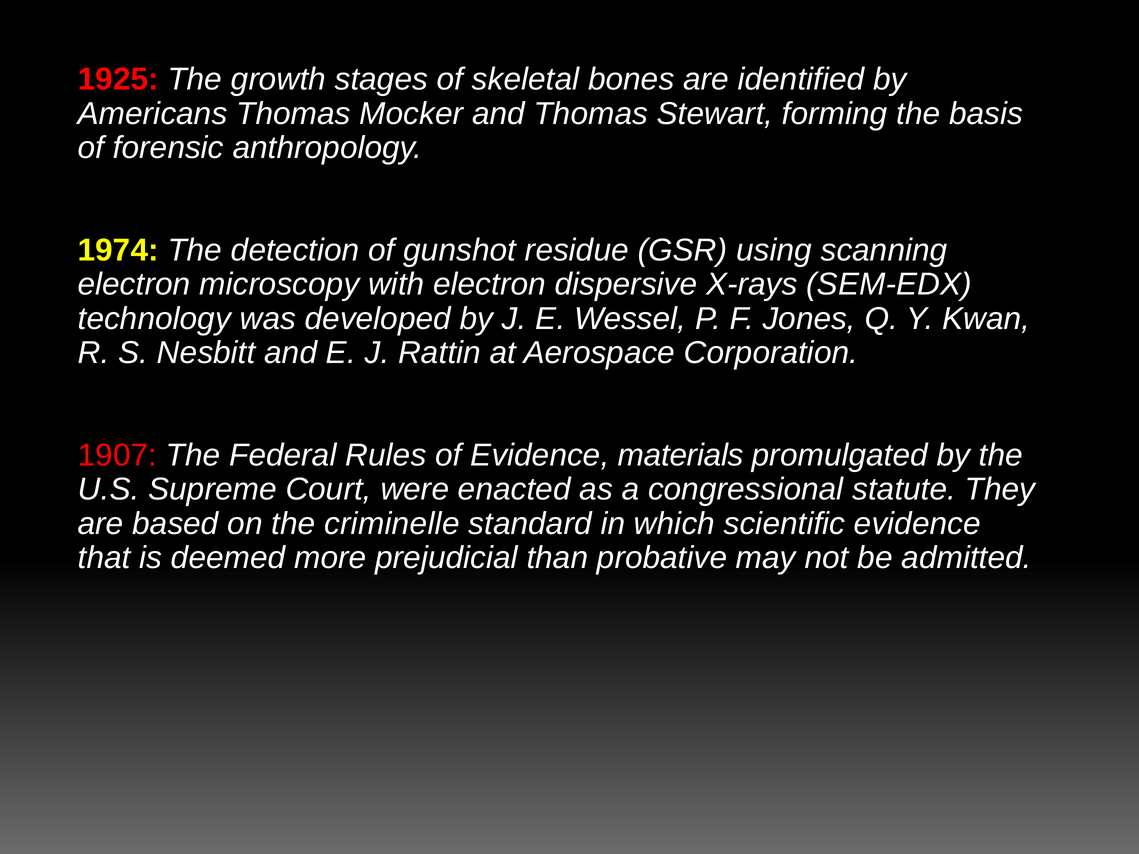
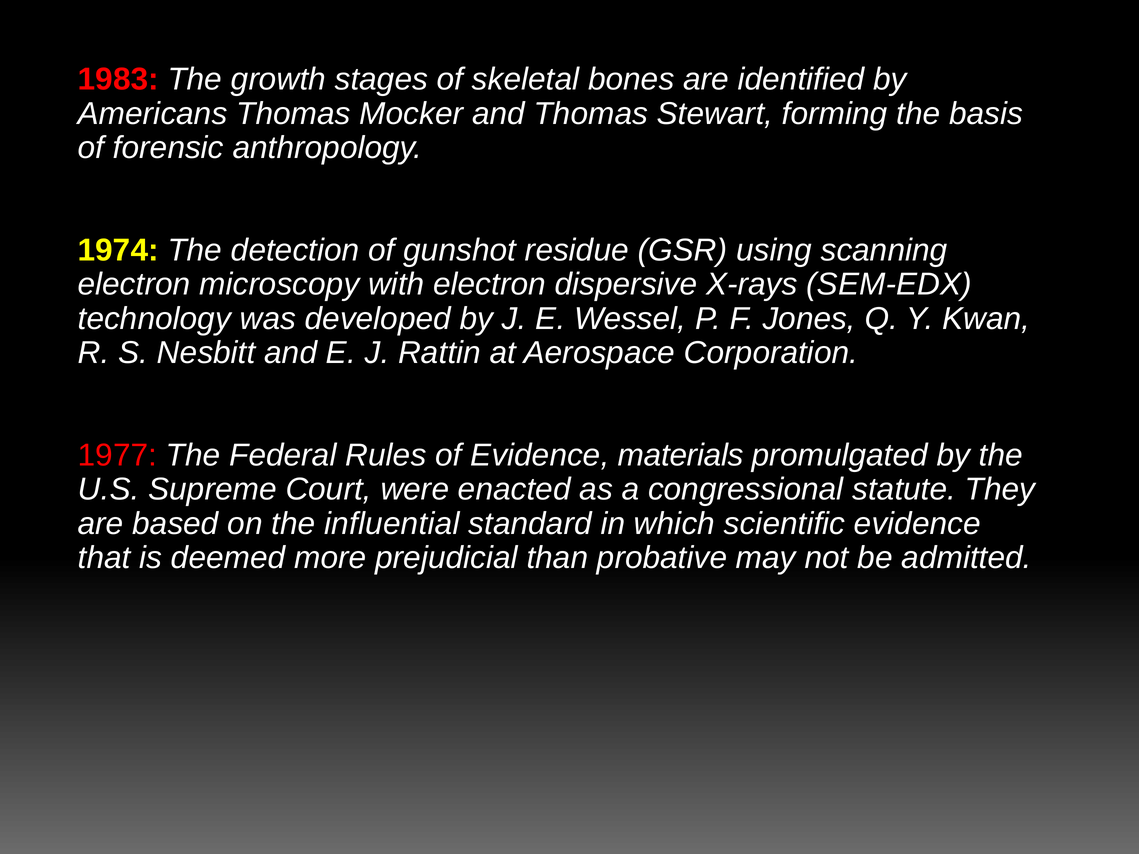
1925: 1925 -> 1983
1907: 1907 -> 1977
criminelle: criminelle -> influential
